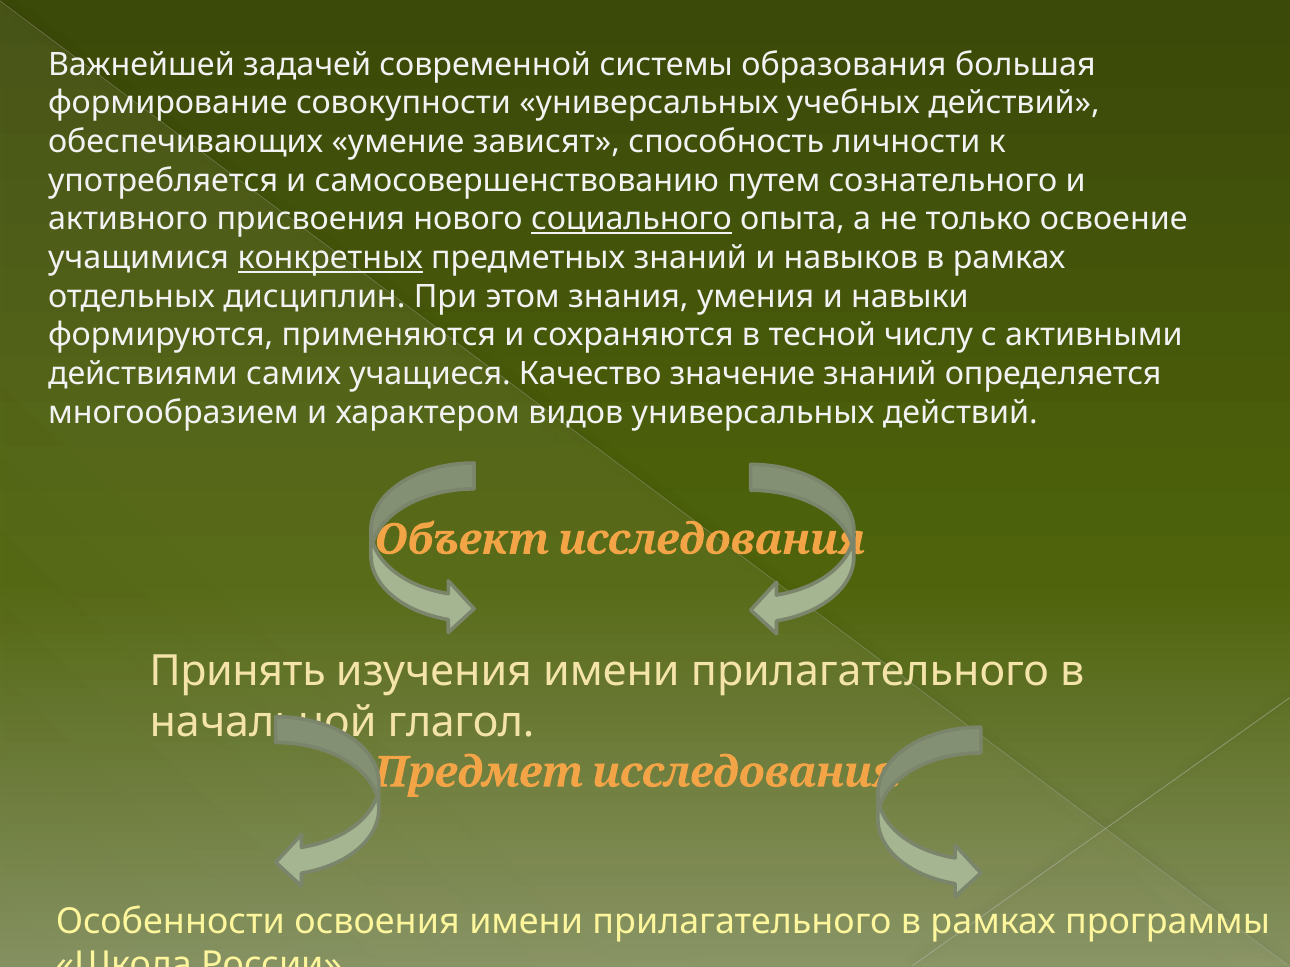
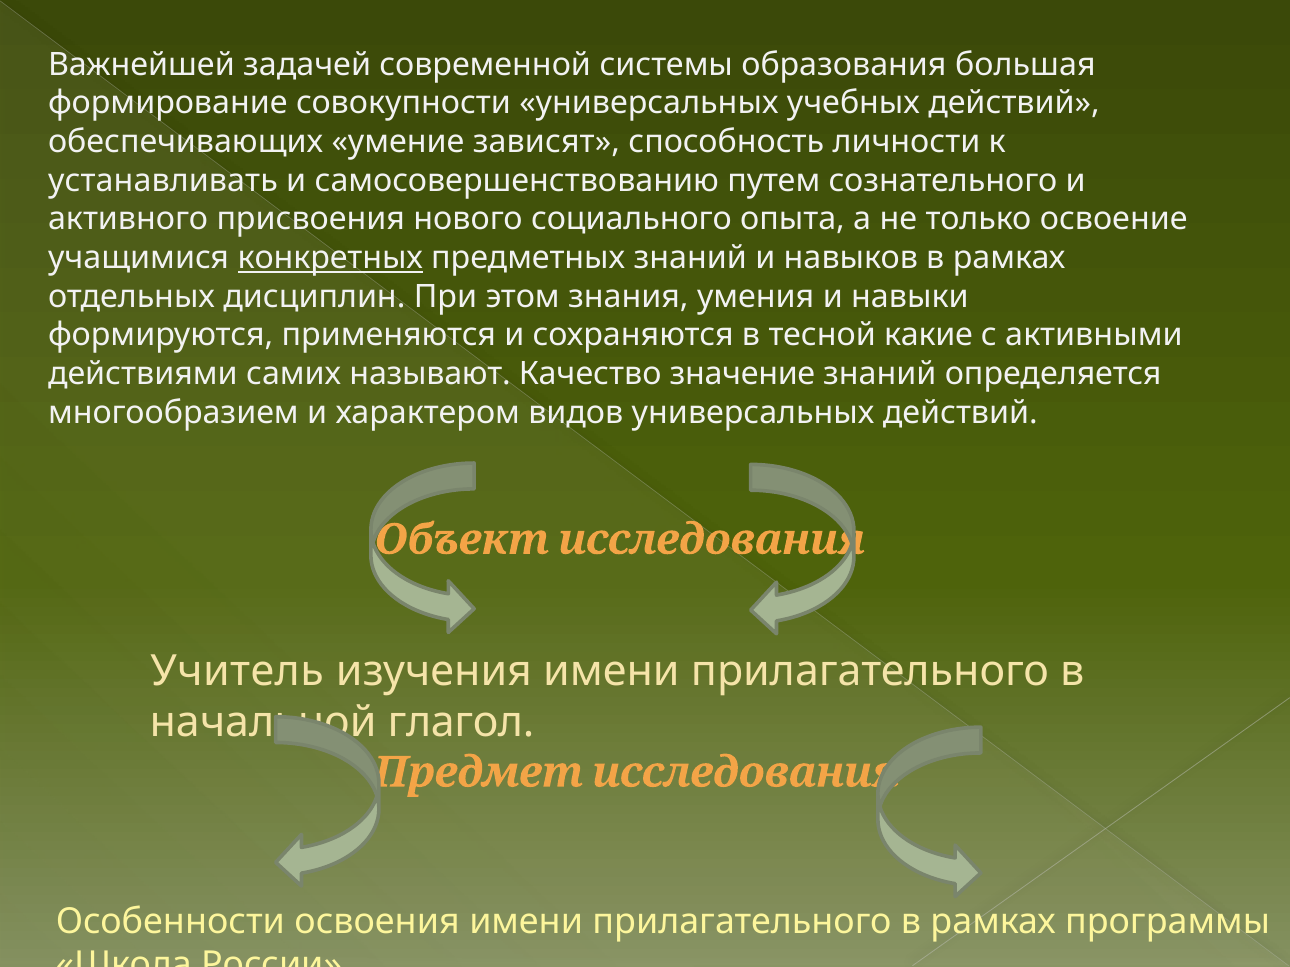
употребляется: употребляется -> устанавливать
социального underline: present -> none
числу: числу -> какие
учащиеся: учащиеся -> называют
Принять: Принять -> Учитель
